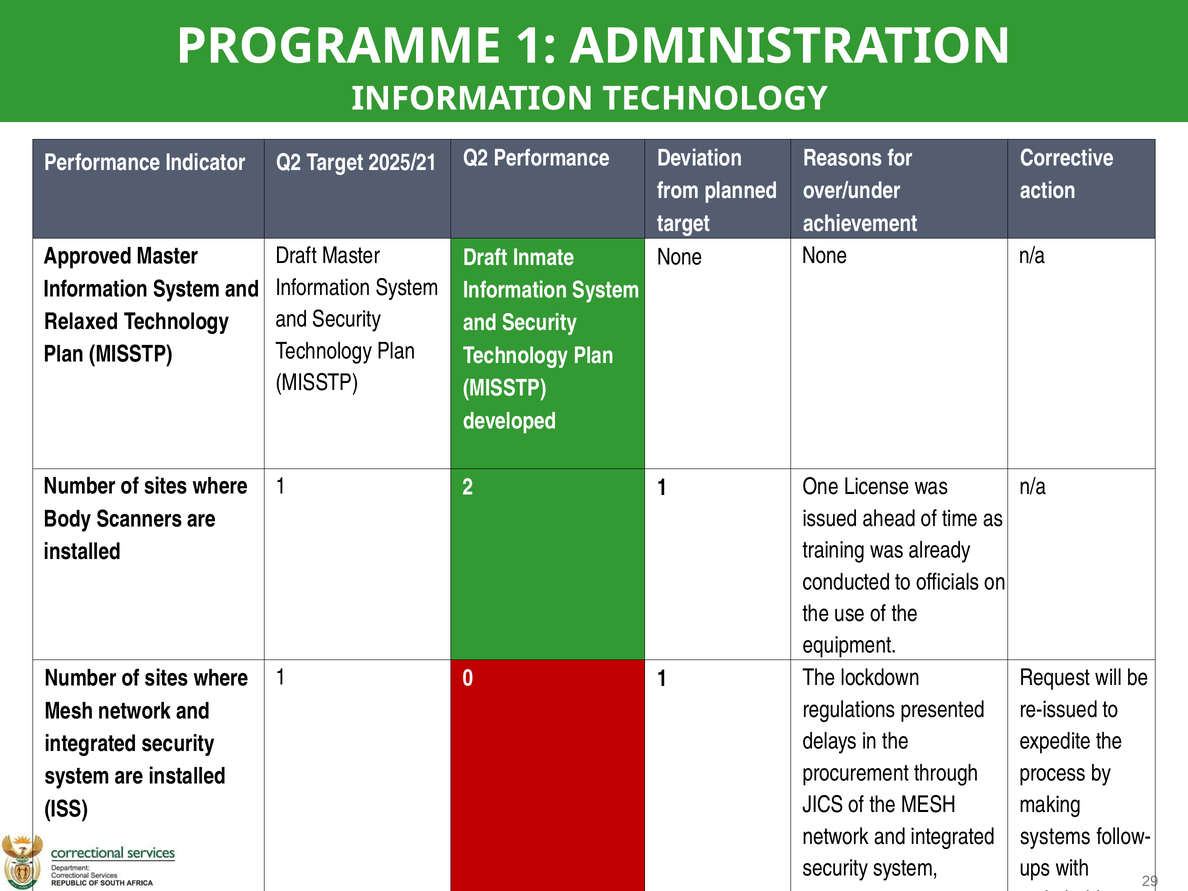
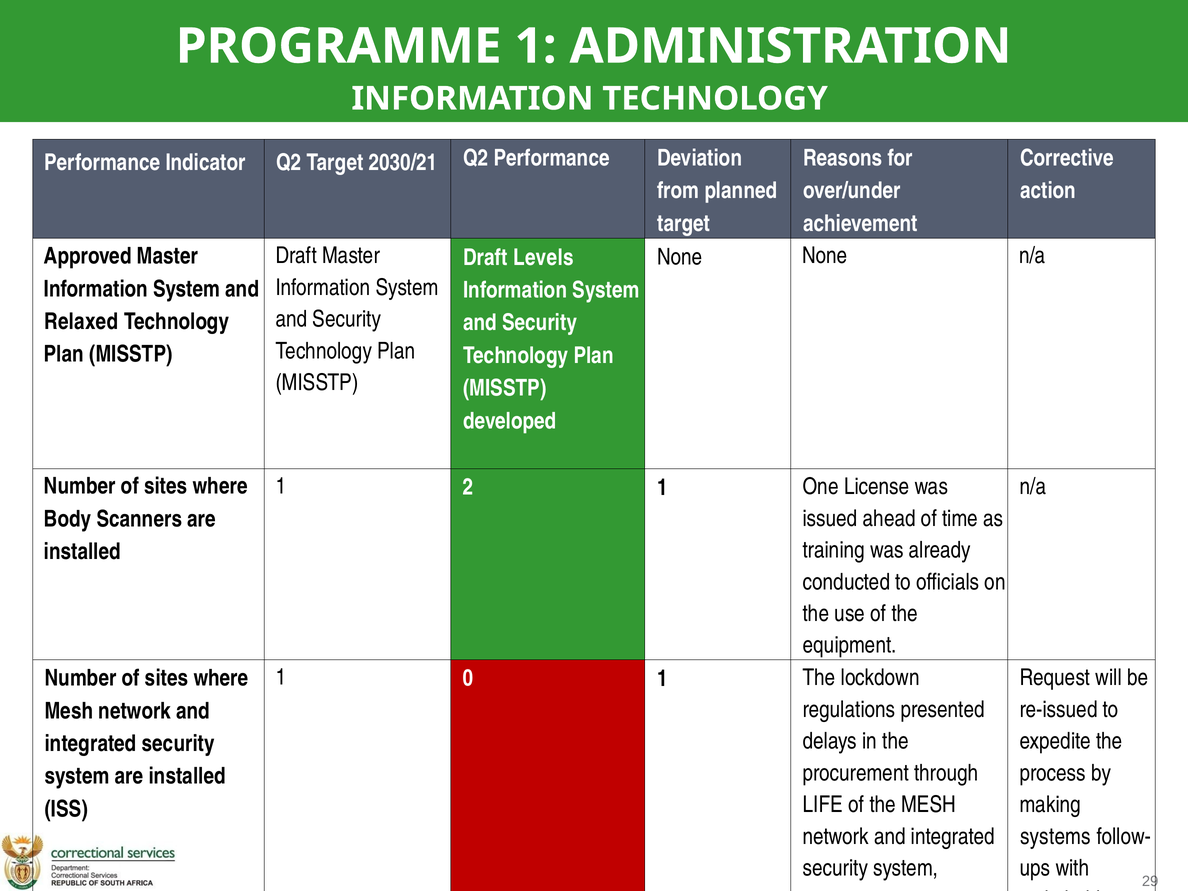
2025/21: 2025/21 -> 2030/21
Inmate: Inmate -> Levels
JICS: JICS -> LIFE
